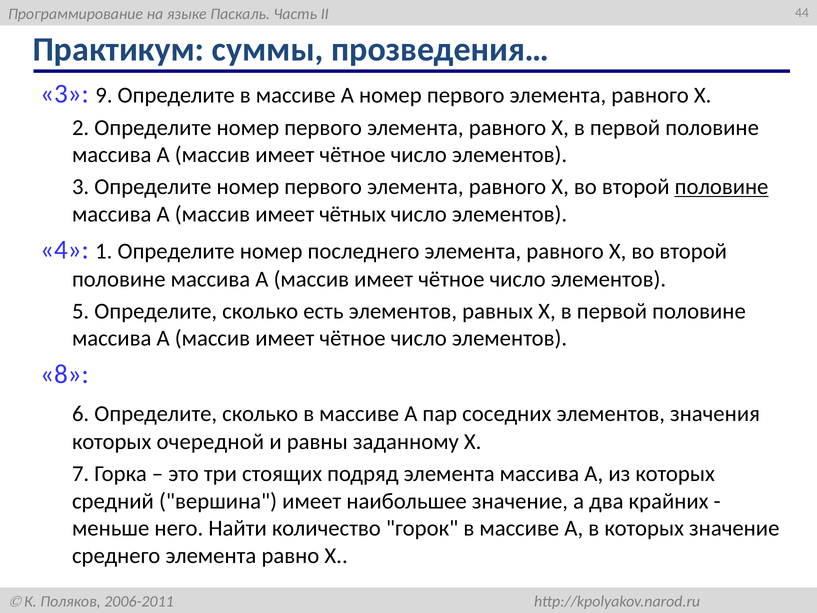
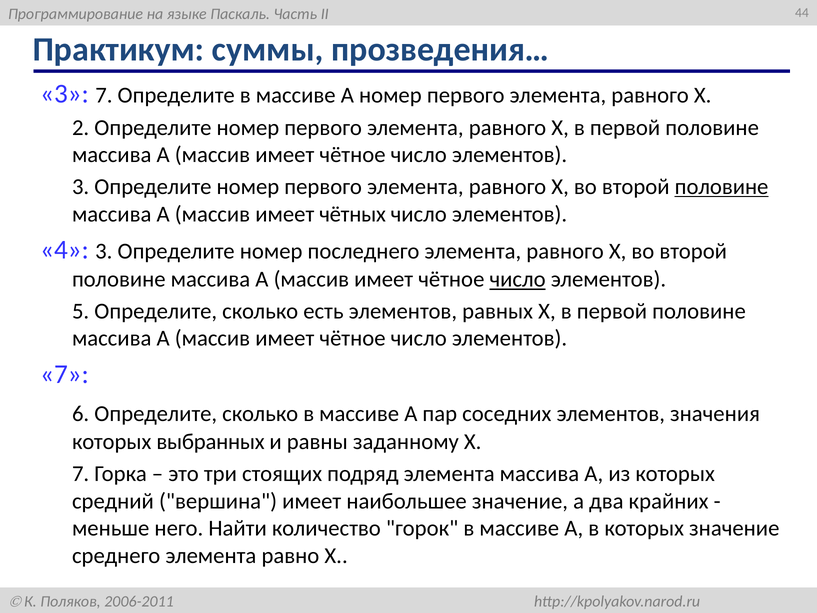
3 9: 9 -> 7
4 1: 1 -> 3
число at (518, 279) underline: none -> present
8 at (65, 374): 8 -> 7
очередной: очередной -> выбранных
